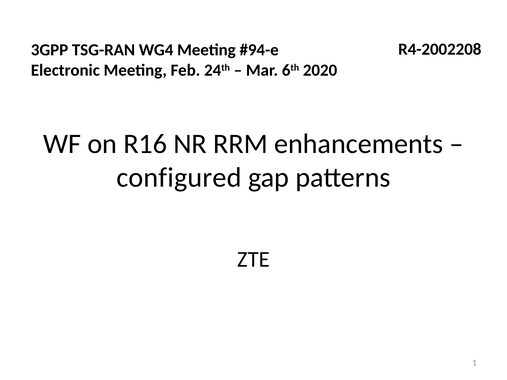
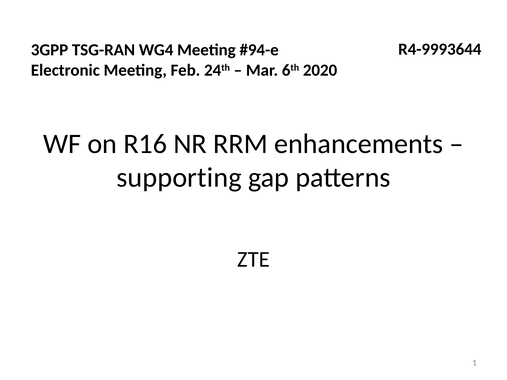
R4-2002208: R4-2002208 -> R4-9993644
configured: configured -> supporting
